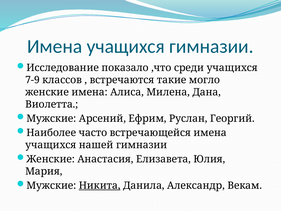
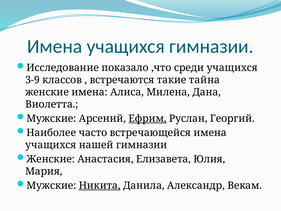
7-9: 7-9 -> 3-9
могло: могло -> тайна
Ефрим underline: none -> present
